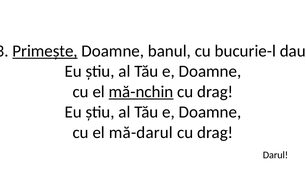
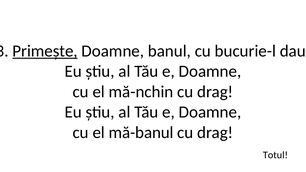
mă-nchin underline: present -> none
mă-darul: mă-darul -> mă-banul
Darul: Darul -> Totul
